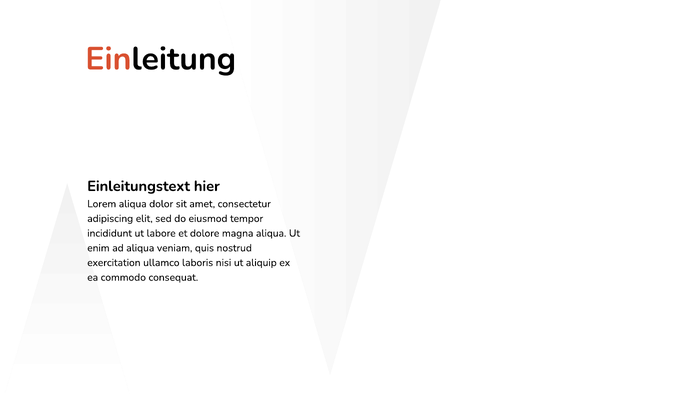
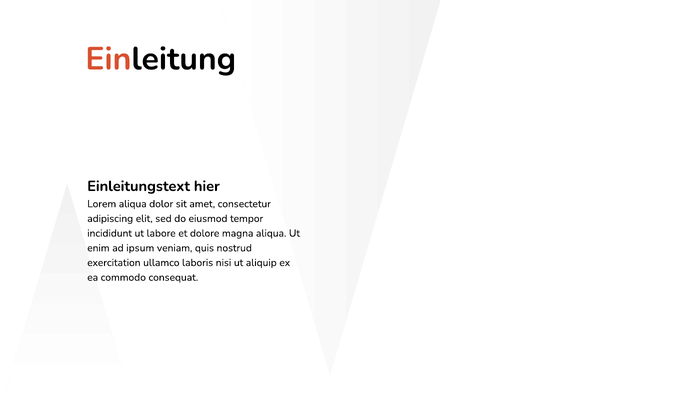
ad aliqua: aliqua -> ipsum
